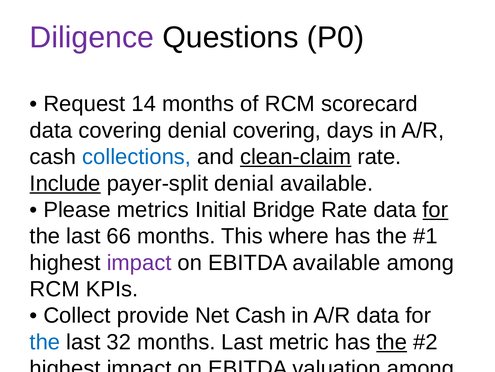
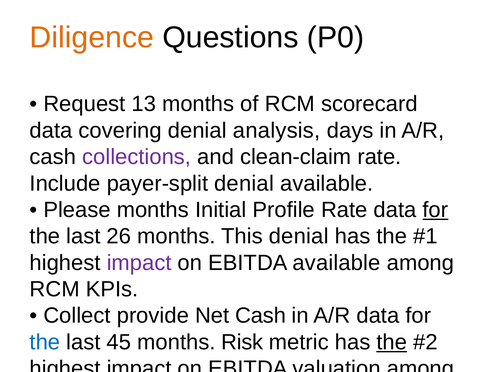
Diligence colour: purple -> orange
14: 14 -> 13
denial covering: covering -> analysis
collections colour: blue -> purple
clean-claim underline: present -> none
Include underline: present -> none
Please metrics: metrics -> months
Bridge: Bridge -> Profile
66: 66 -> 26
This where: where -> denial
32: 32 -> 45
months Last: Last -> Risk
